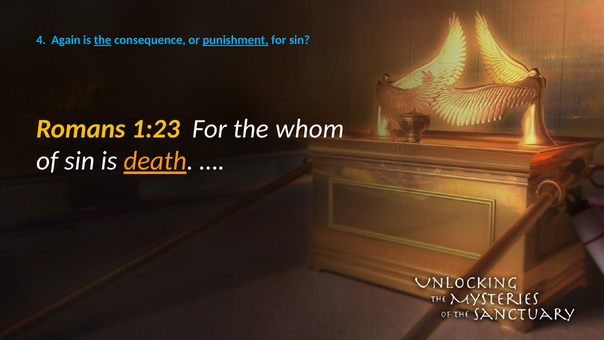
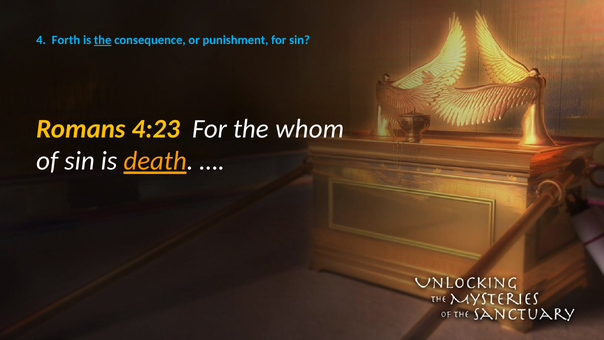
Again: Again -> Forth
punishment underline: present -> none
1:23: 1:23 -> 4:23
